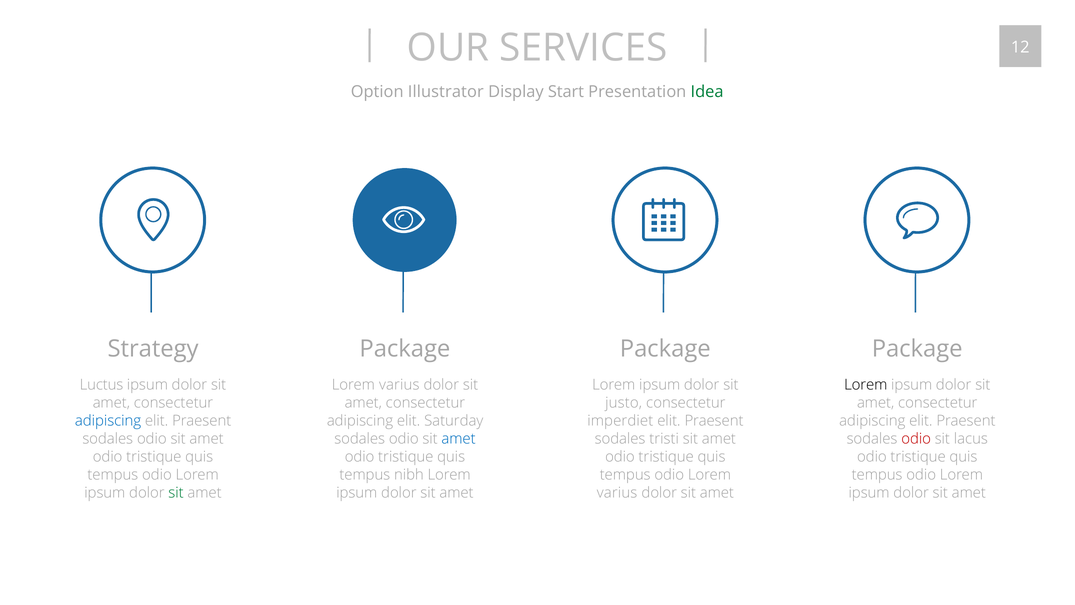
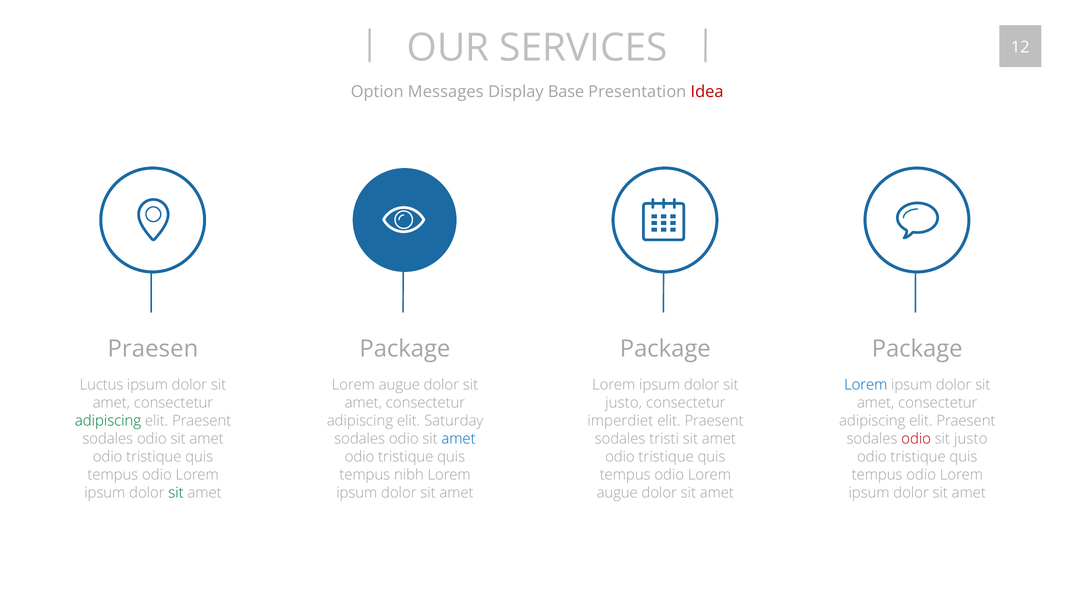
Illustrator: Illustrator -> Messages
Start: Start -> Base
Idea colour: green -> red
Strategy: Strategy -> Praesen
varius at (399, 385): varius -> augue
Lorem at (866, 385) colour: black -> blue
adipiscing at (108, 421) colour: blue -> green
lacus at (971, 439): lacus -> justo
varius at (617, 492): varius -> augue
